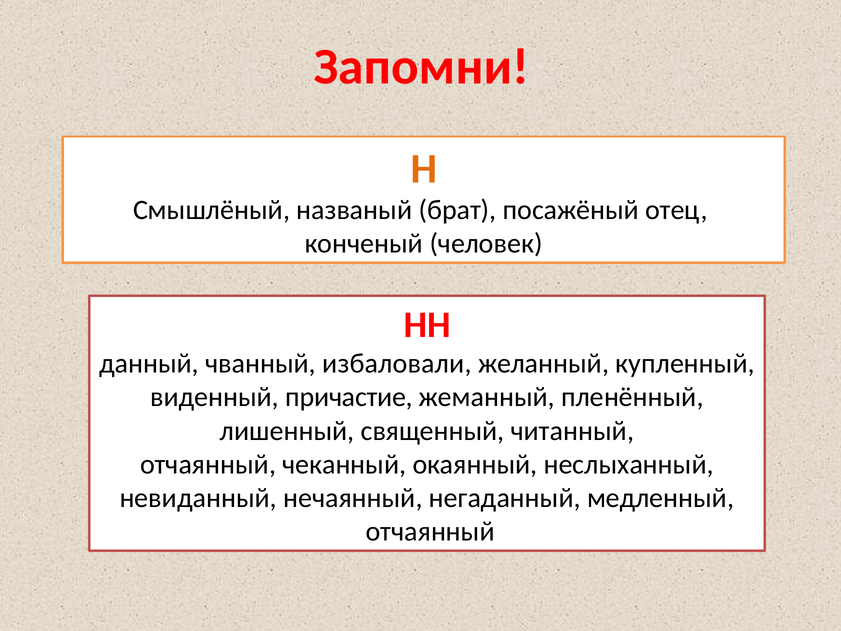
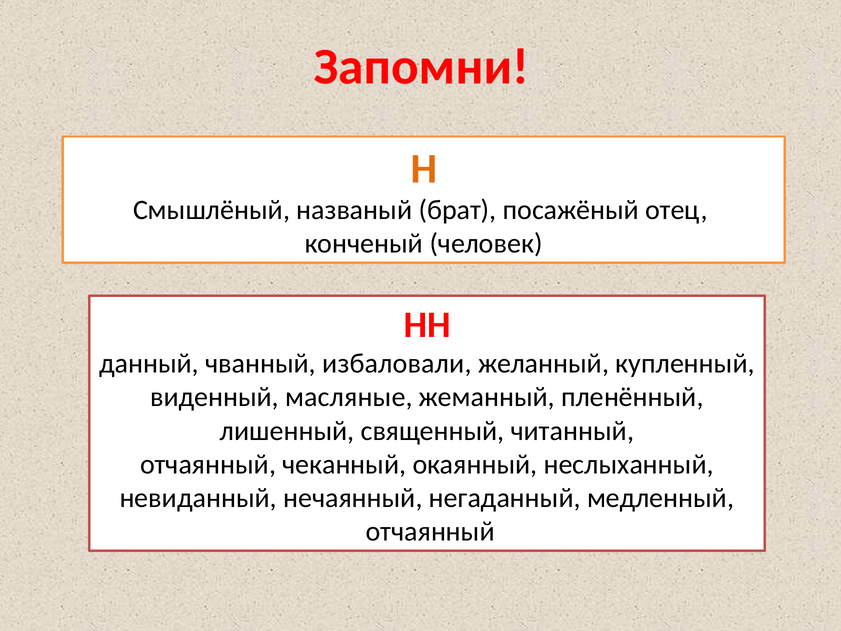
причастие: причастие -> масляные
